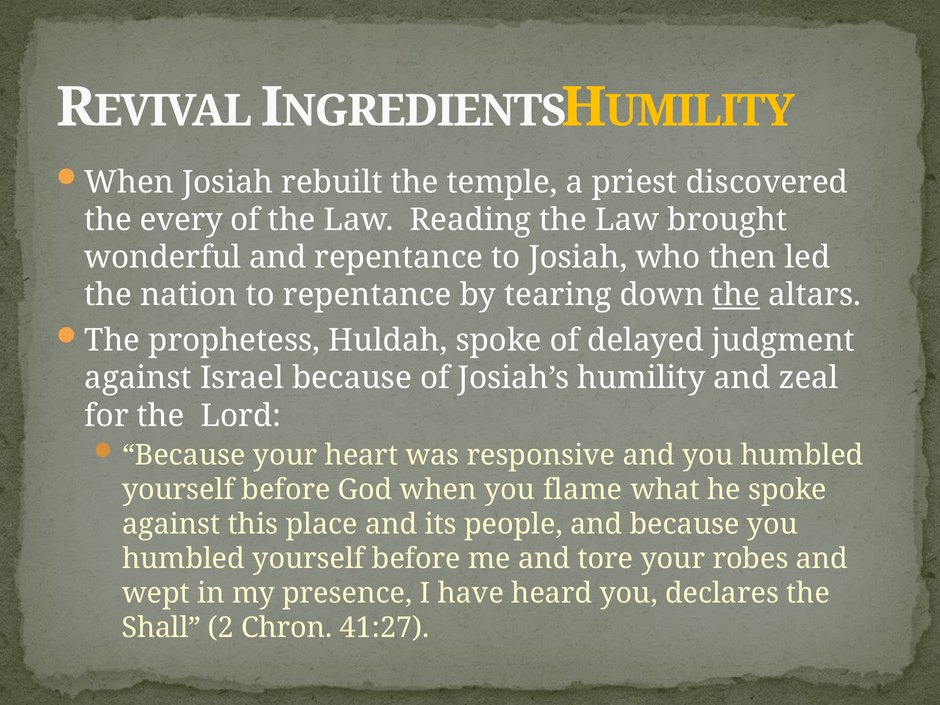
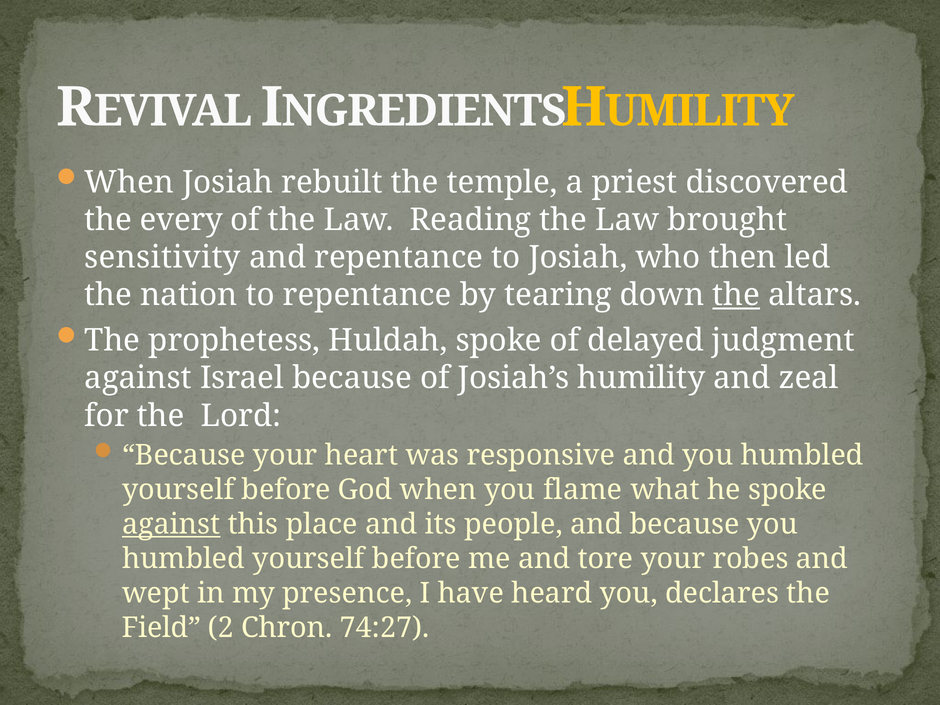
wonderful: wonderful -> sensitivity
against at (171, 524) underline: none -> present
Shall: Shall -> Field
41:27: 41:27 -> 74:27
